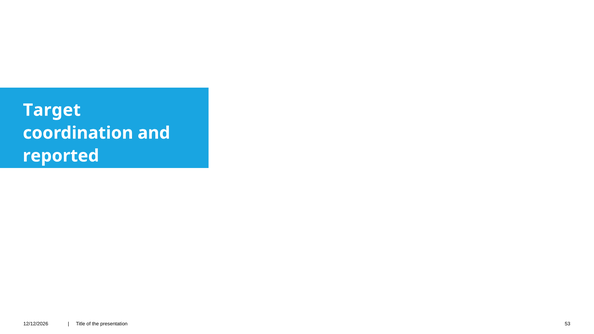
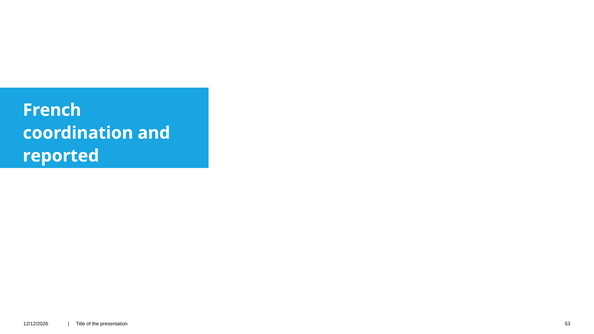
Target: Target -> French
